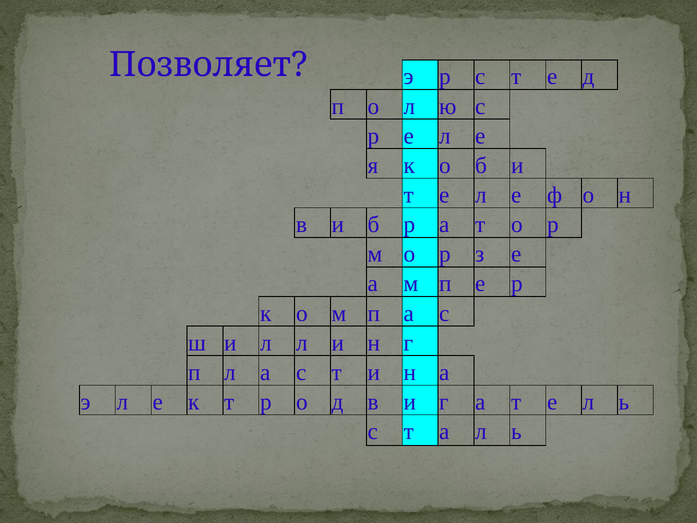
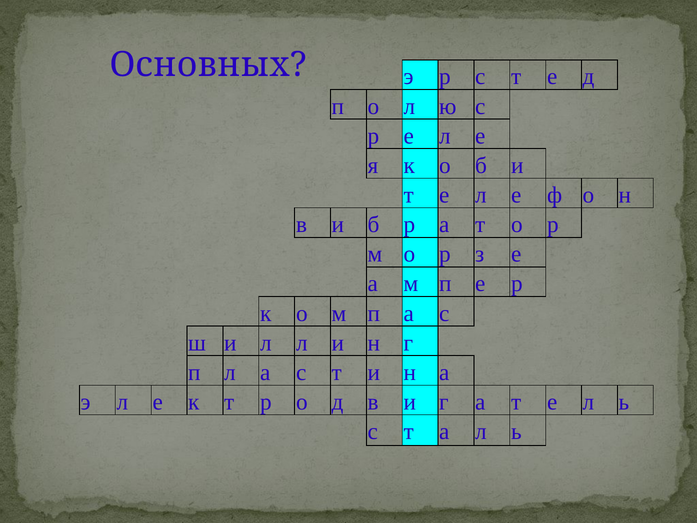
Позволяет: Позволяет -> Основных
